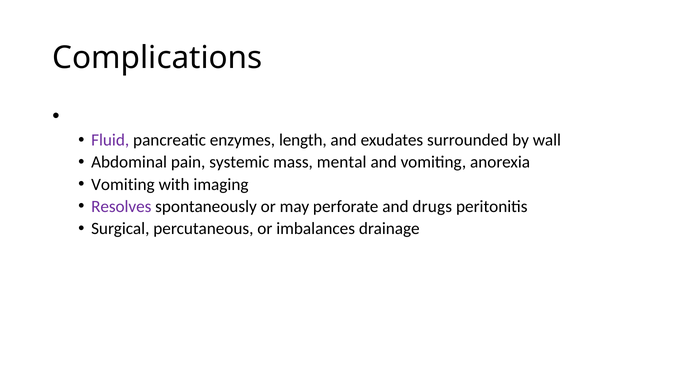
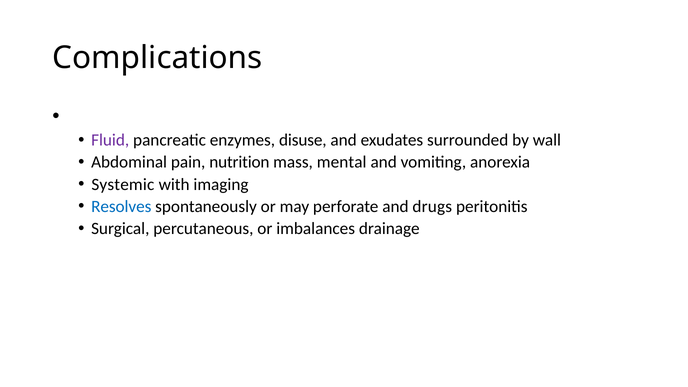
length: length -> disuse
systemic: systemic -> nutrition
Vomiting at (123, 184): Vomiting -> Systemic
Resolves colour: purple -> blue
